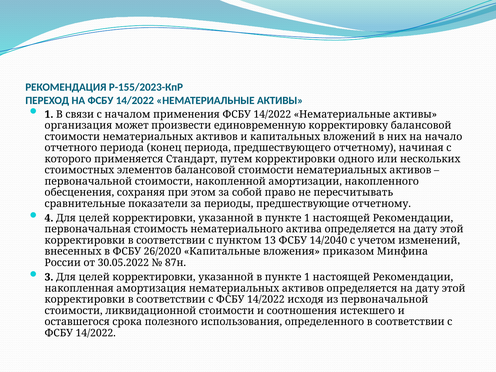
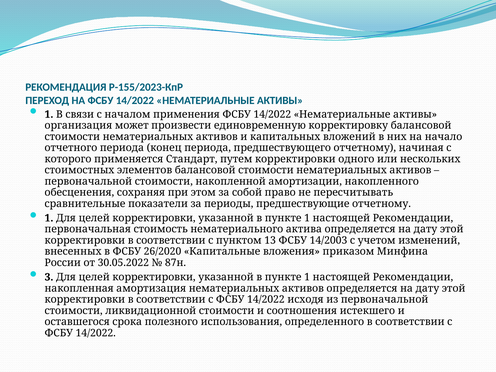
4 at (49, 218): 4 -> 1
14/2040: 14/2040 -> 14/2003
